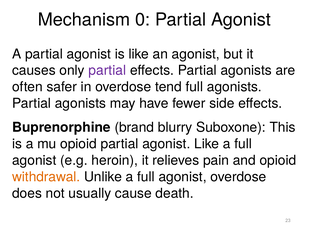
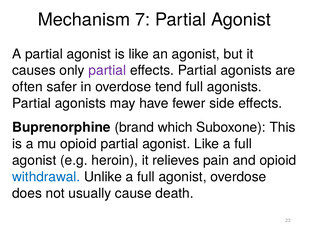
0: 0 -> 7
blurry: blurry -> which
withdrawal colour: orange -> blue
